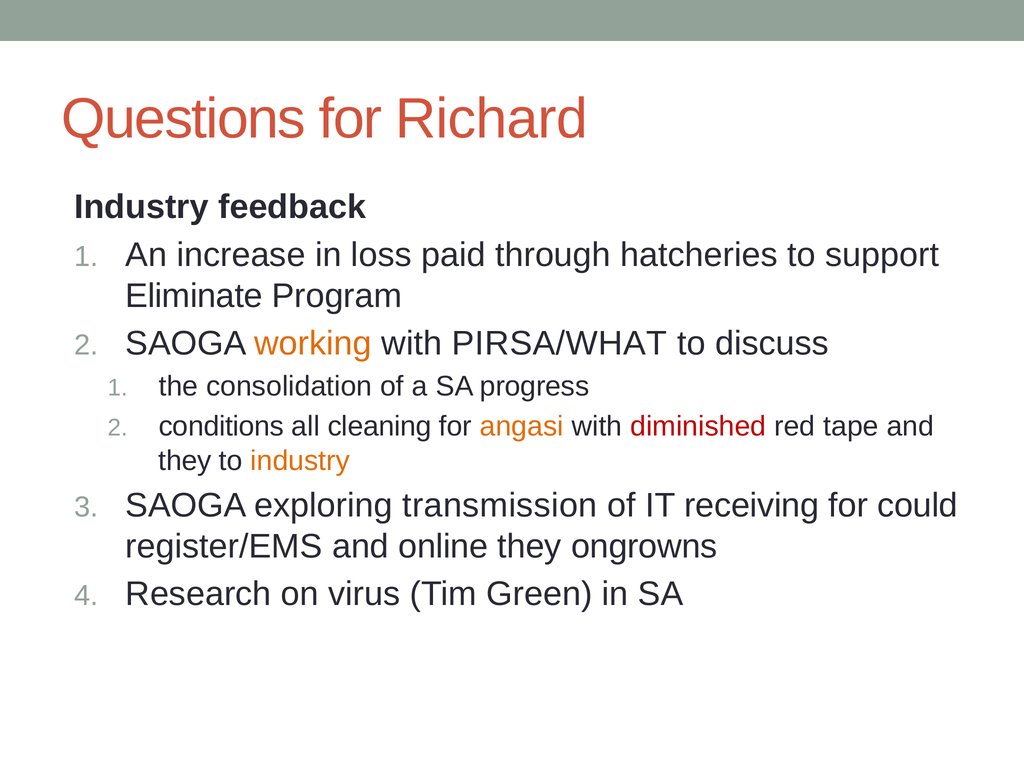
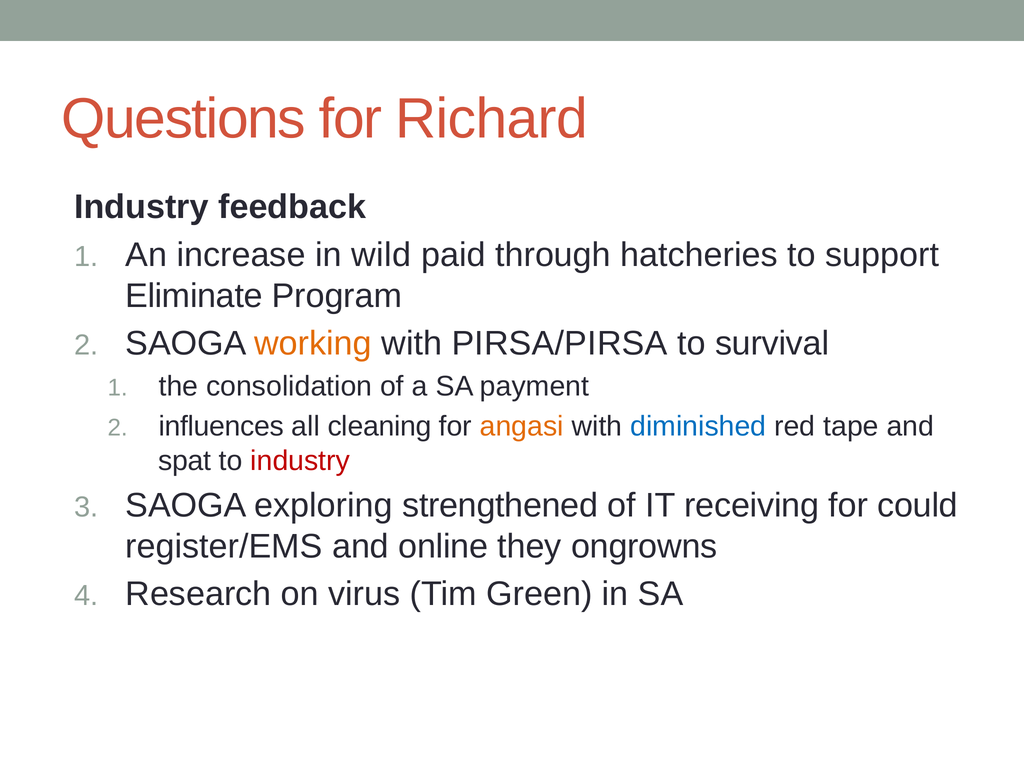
loss: loss -> wild
PIRSA/WHAT: PIRSA/WHAT -> PIRSA/PIRSA
discuss: discuss -> survival
progress: progress -> payment
conditions: conditions -> influences
diminished colour: red -> blue
they at (185, 461): they -> spat
industry at (300, 461) colour: orange -> red
transmission: transmission -> strengthened
